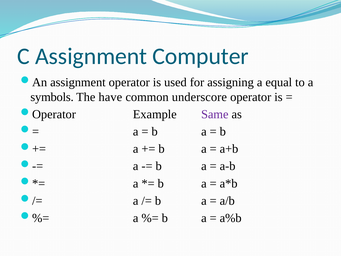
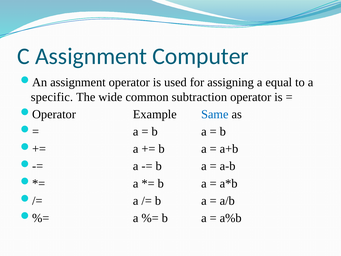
symbols: symbols -> specific
have: have -> wide
underscore: underscore -> subtraction
Same colour: purple -> blue
